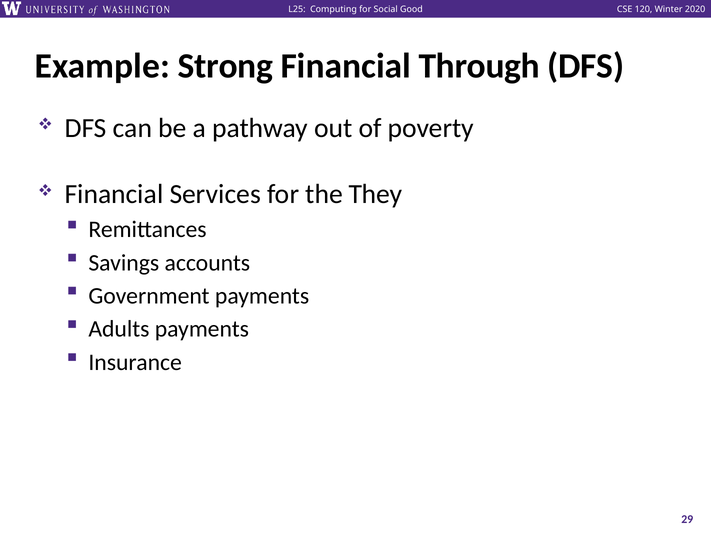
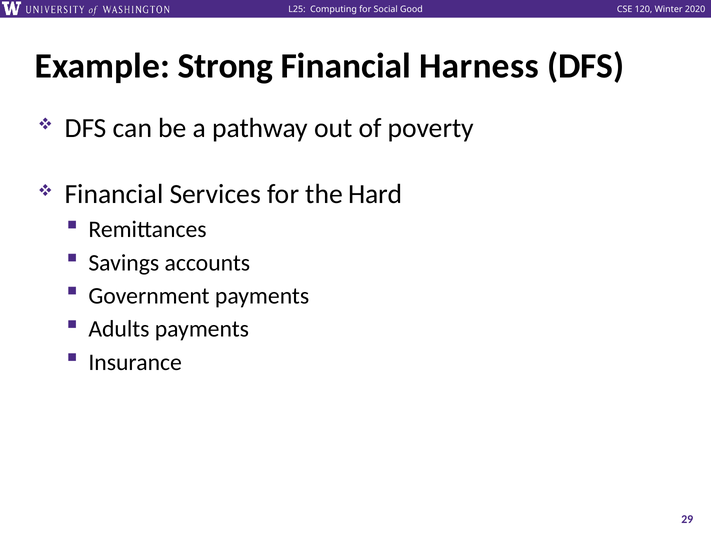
Through: Through -> Harness
They: They -> Hard
